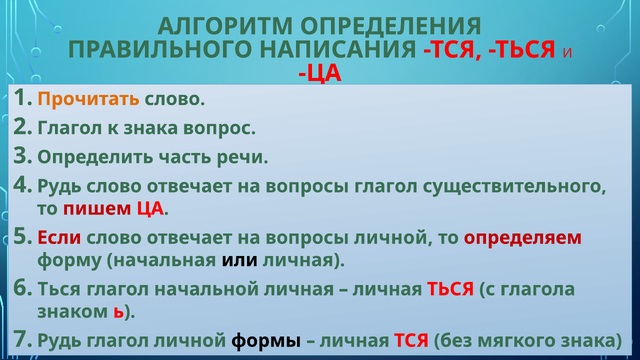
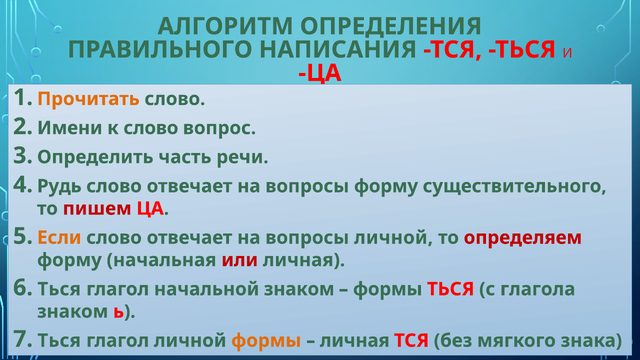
Глагол at (70, 128): Глагол -> Имени
к знака: знака -> слово
вопросы глагол: глагол -> форму
Если colour: red -> orange
или colour: black -> red
начальной личная: личная -> знаком
личная at (388, 289): личная -> формы
Рудь at (59, 341): Рудь -> Ться
формы at (266, 341) colour: black -> orange
